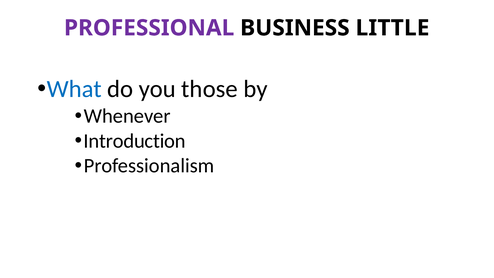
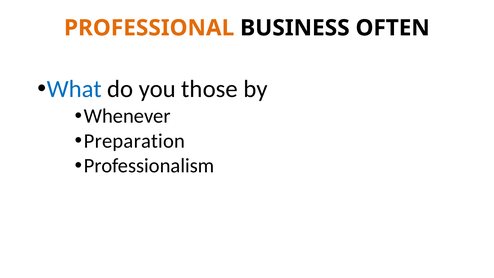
PROFESSIONAL colour: purple -> orange
LITTLE: LITTLE -> OFTEN
Introduction: Introduction -> Preparation
